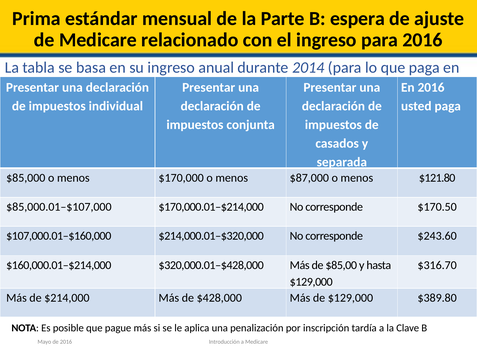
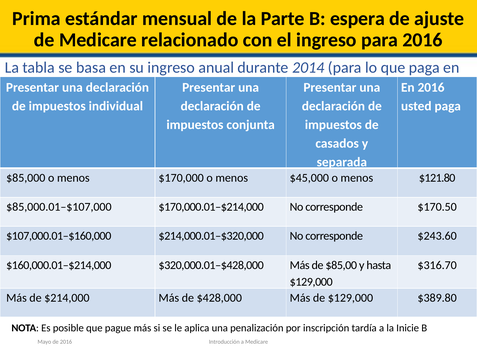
$87,000: $87,000 -> $45,000
Clave: Clave -> Inicie
